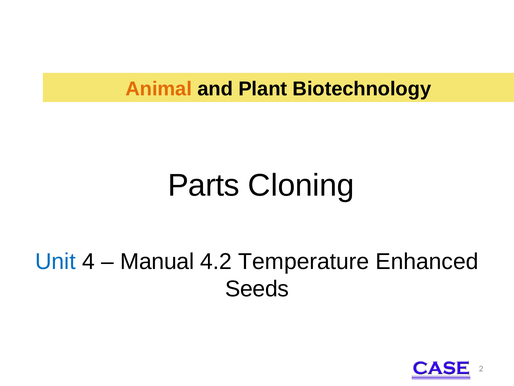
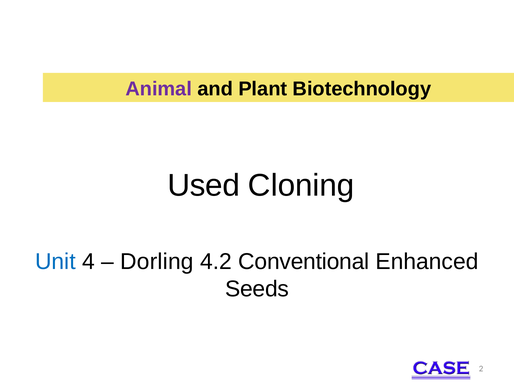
Animal colour: orange -> purple
Parts: Parts -> Used
Manual: Manual -> Dorling
Temperature: Temperature -> Conventional
